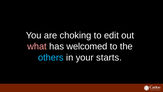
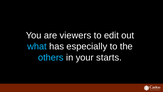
choking: choking -> viewers
what colour: pink -> light blue
welcomed: welcomed -> especially
